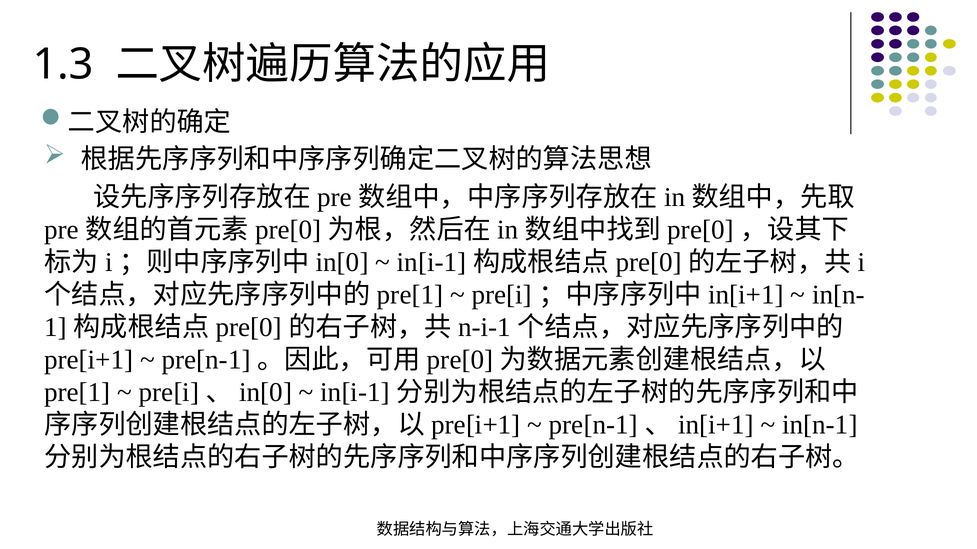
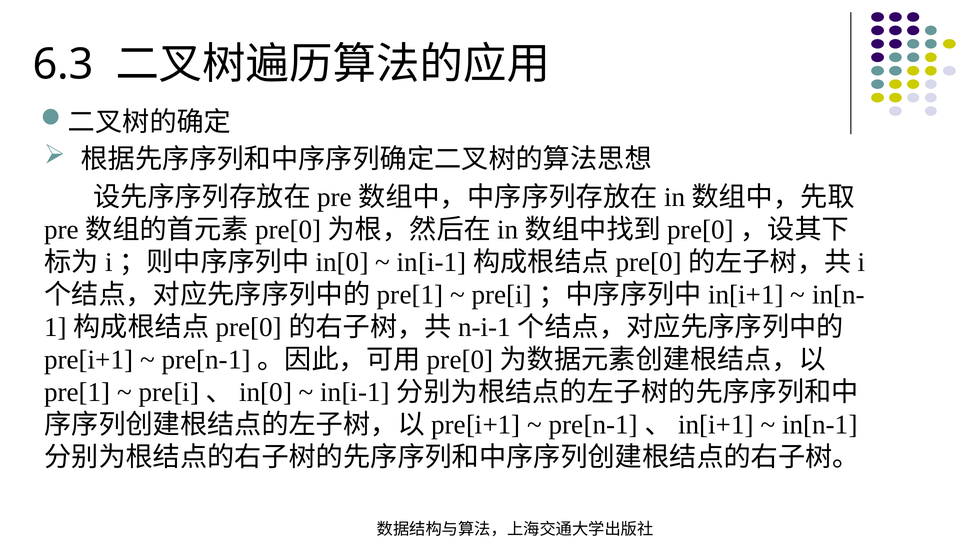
1.3: 1.3 -> 6.3
